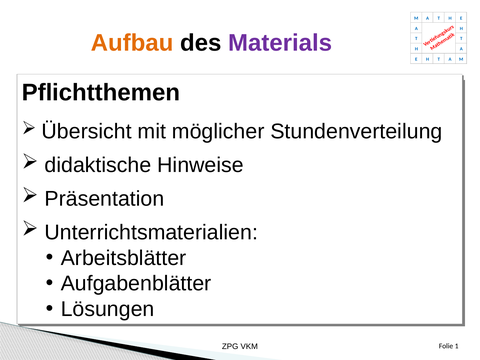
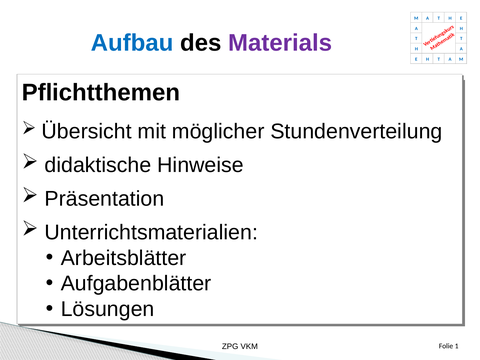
Aufbau colour: orange -> blue
